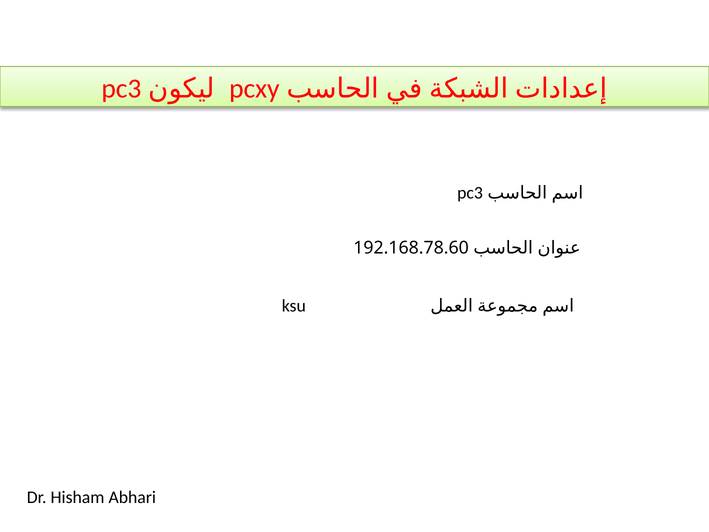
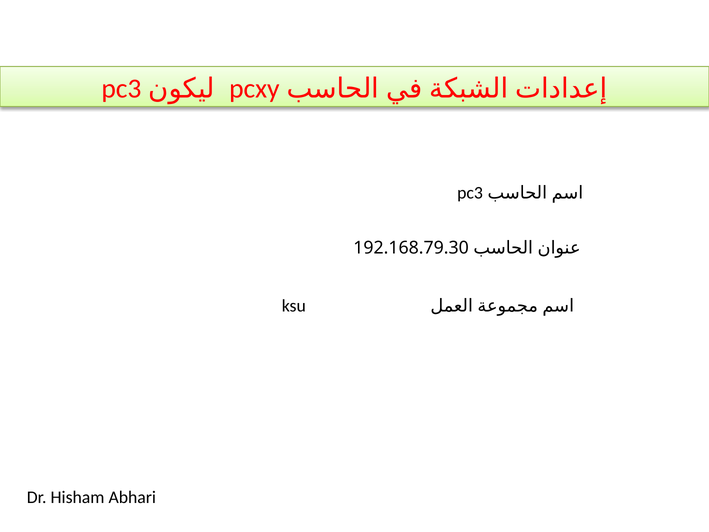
192.168.78.60: 192.168.78.60 -> 192.168.79.30
